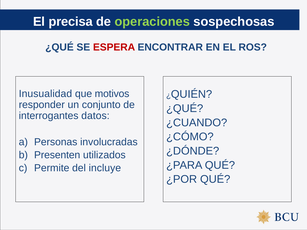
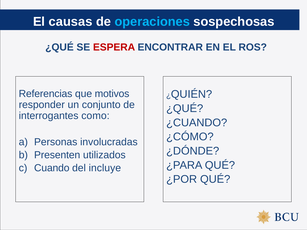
precisa: precisa -> causas
operaciones colour: light green -> light blue
Inusualidad: Inusualidad -> Referencias
datos: datos -> como
Permite: Permite -> Cuando
